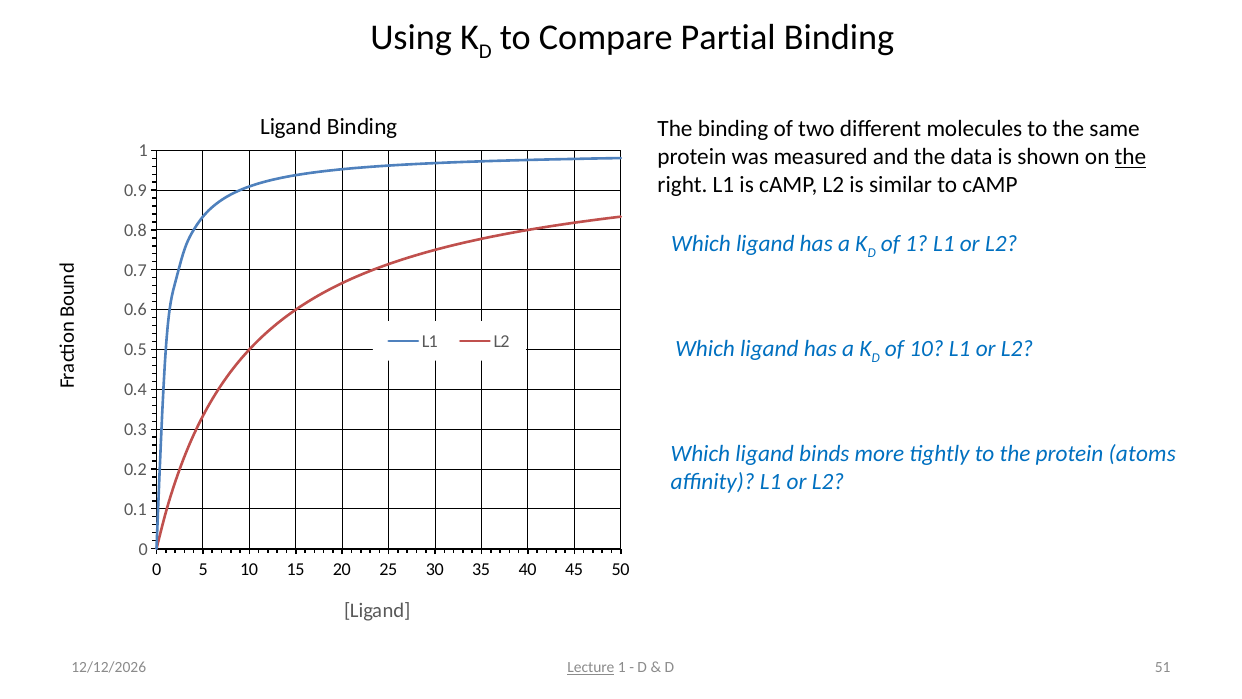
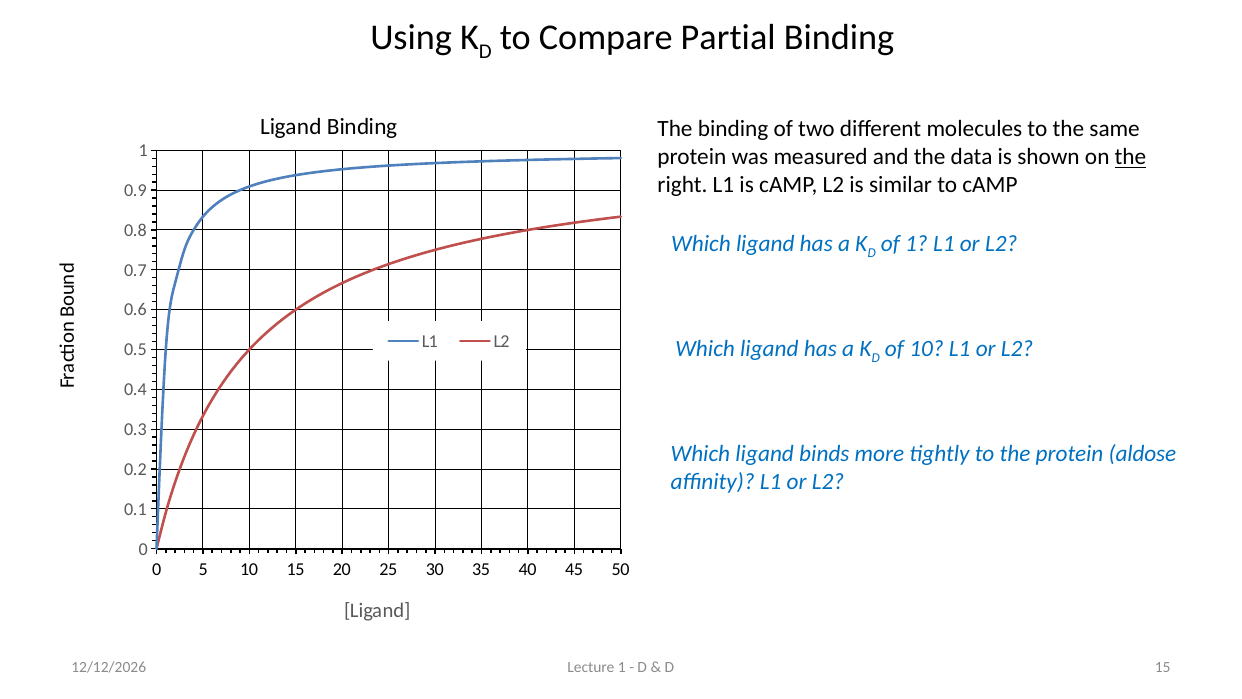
atoms: atoms -> aldose
Lecture underline: present -> none
D 51: 51 -> 15
